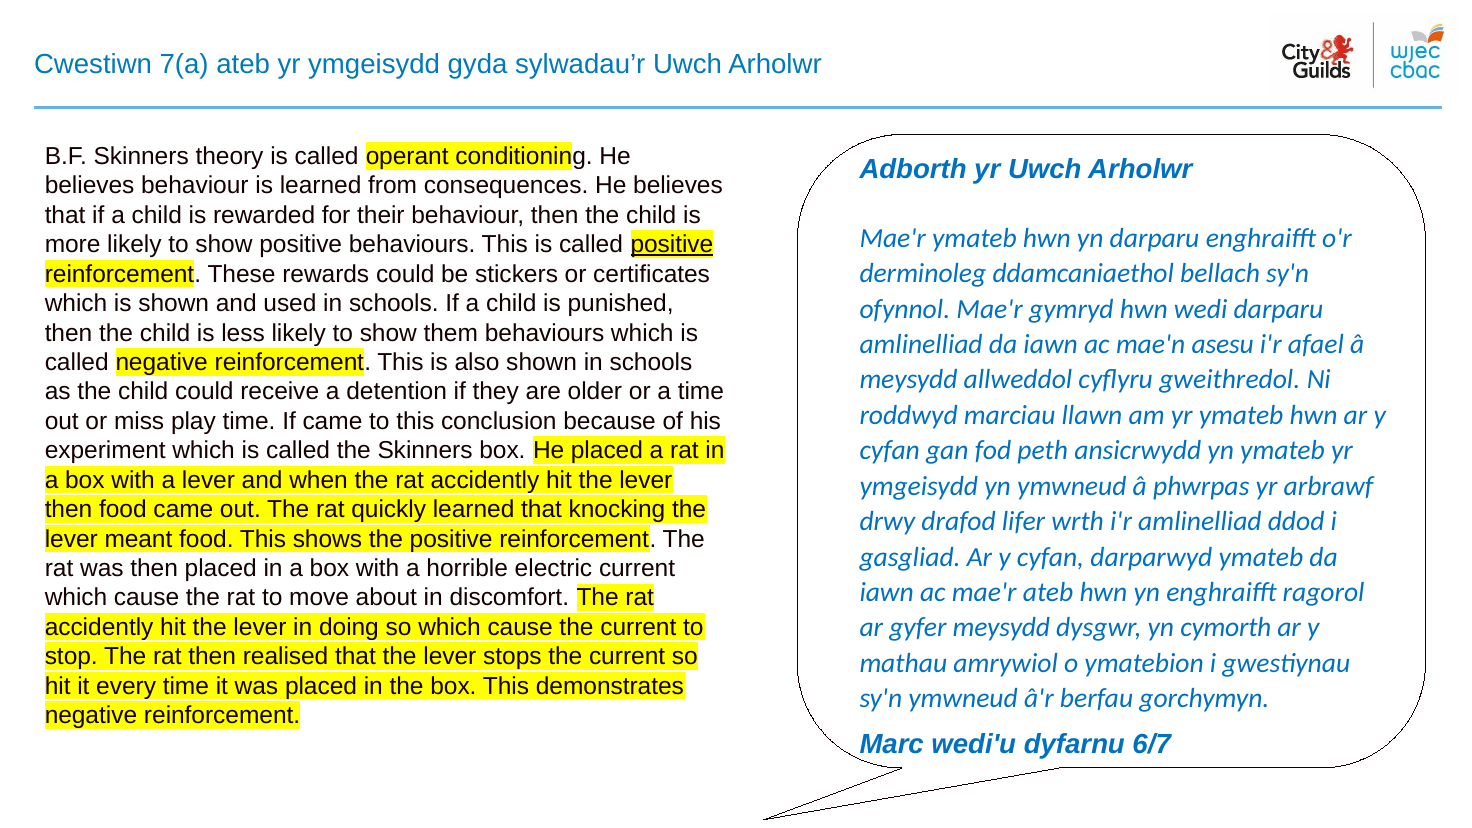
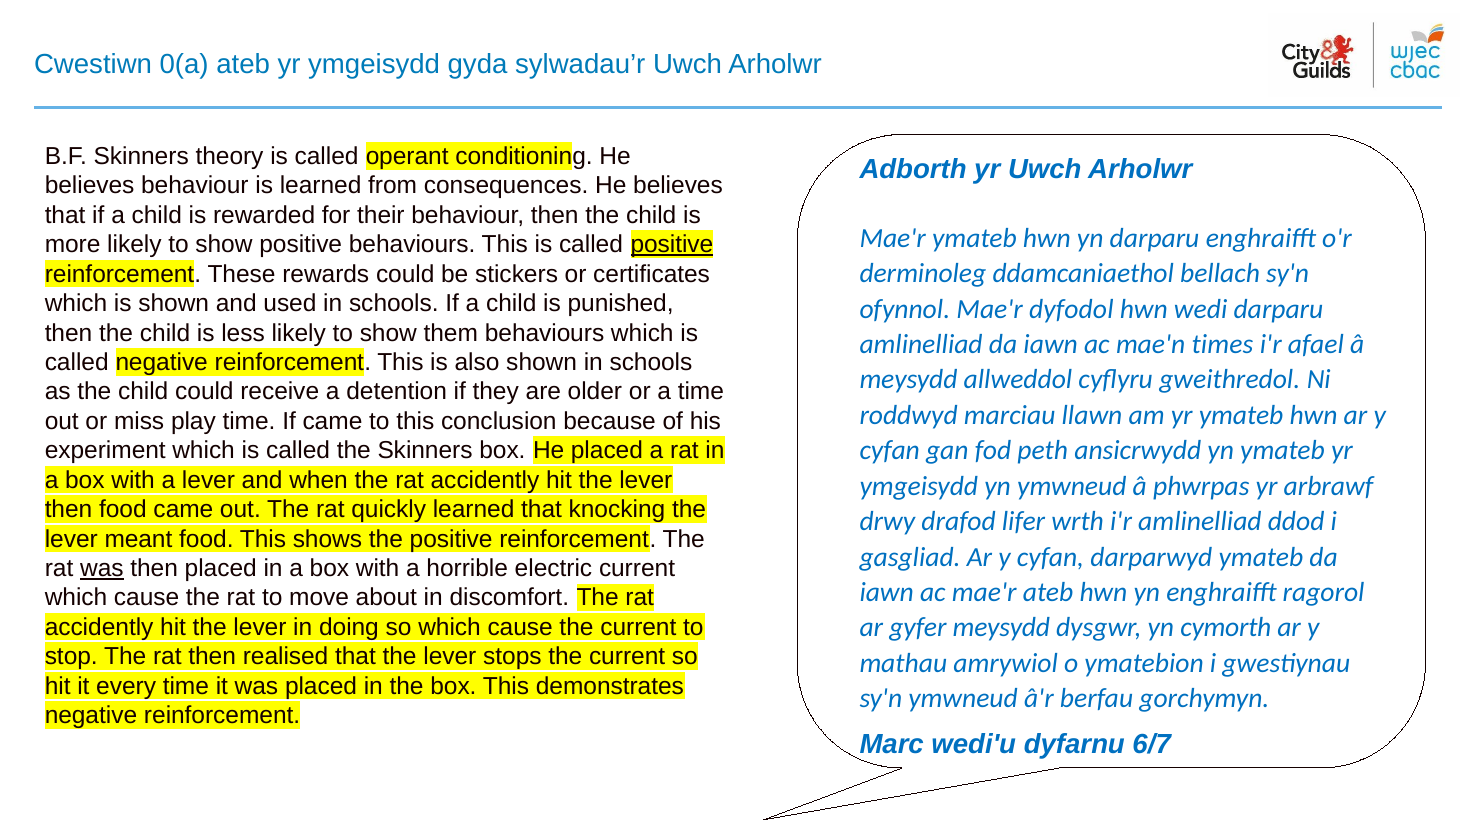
7(a: 7(a -> 0(a
gymryd: gymryd -> dyfodol
asesu: asesu -> times
was at (102, 568) underline: none -> present
